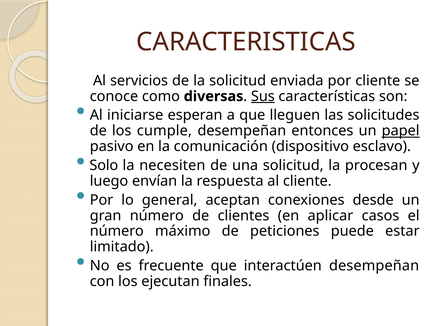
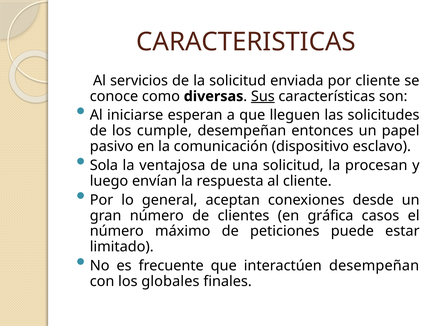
papel underline: present -> none
Solo: Solo -> Sola
necesiten: necesiten -> ventajosa
aplicar: aplicar -> gráfica
ejecutan: ejecutan -> globales
